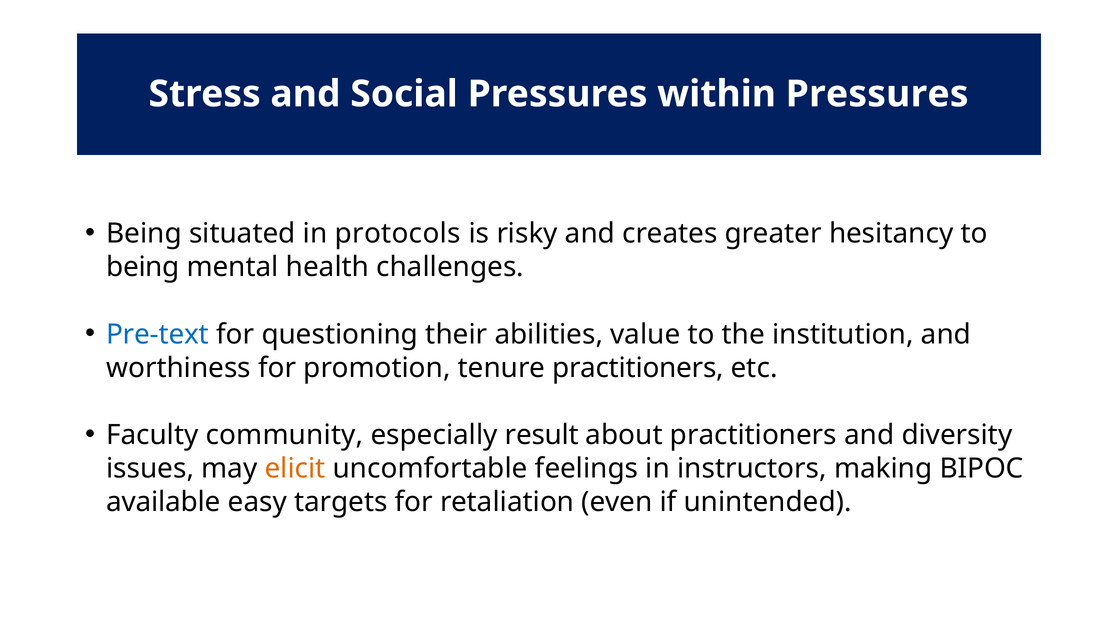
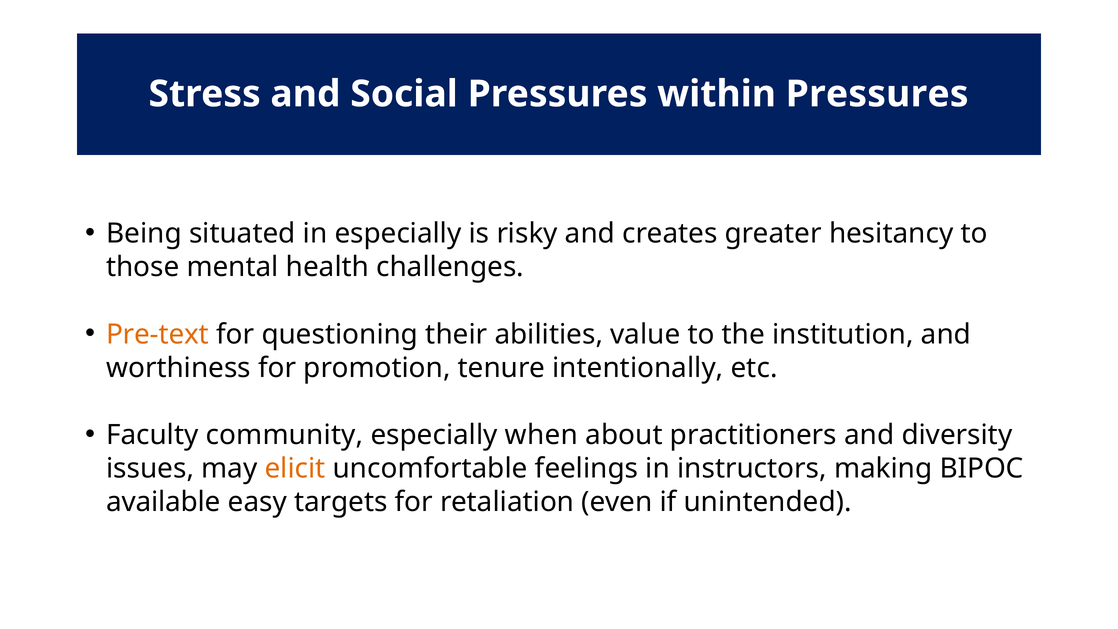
in protocols: protocols -> especially
being at (143, 267): being -> those
Pre-text colour: blue -> orange
tenure practitioners: practitioners -> intentionally
result: result -> when
